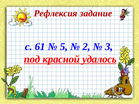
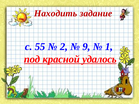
Рефлексия: Рефлексия -> Находить
61: 61 -> 55
5: 5 -> 2
2: 2 -> 9
3: 3 -> 1
